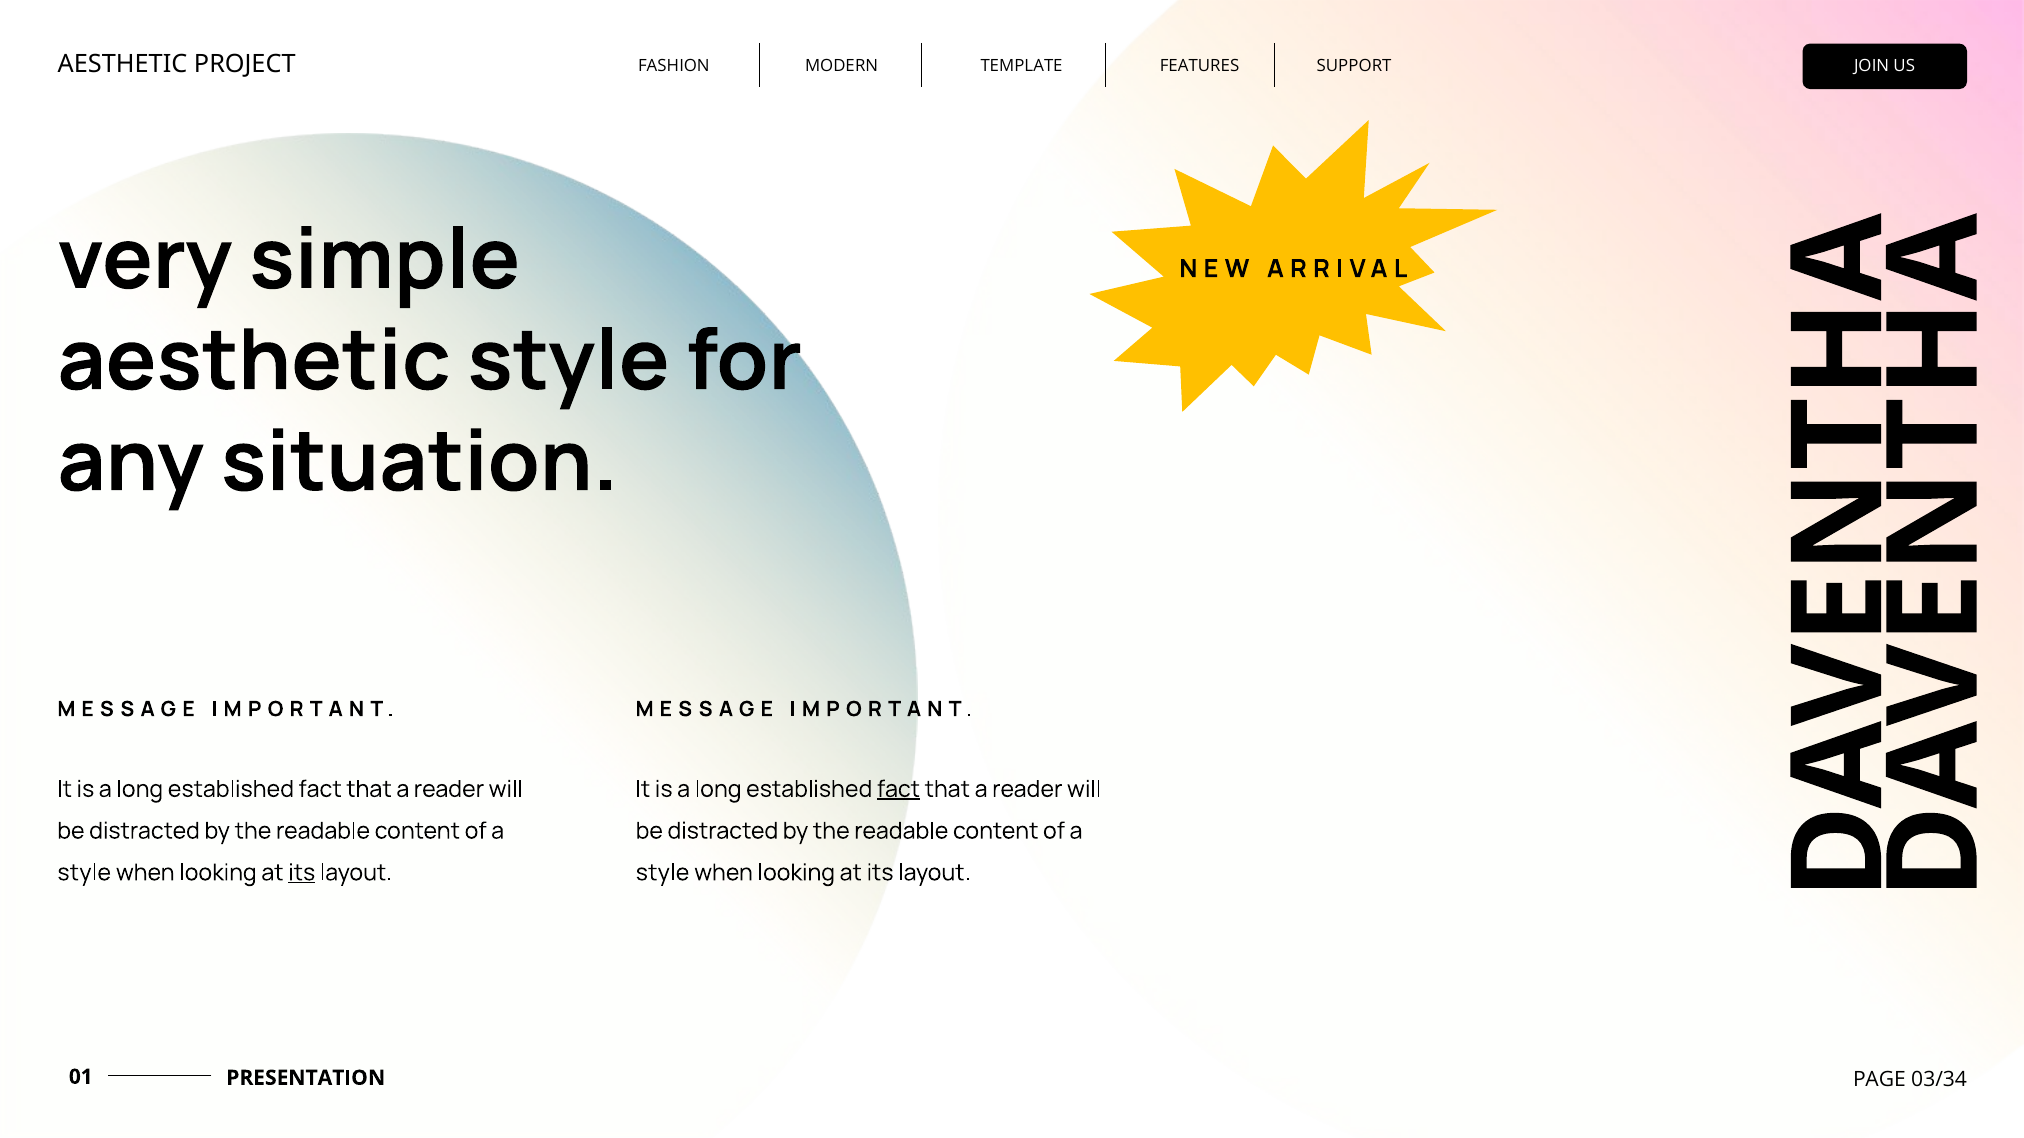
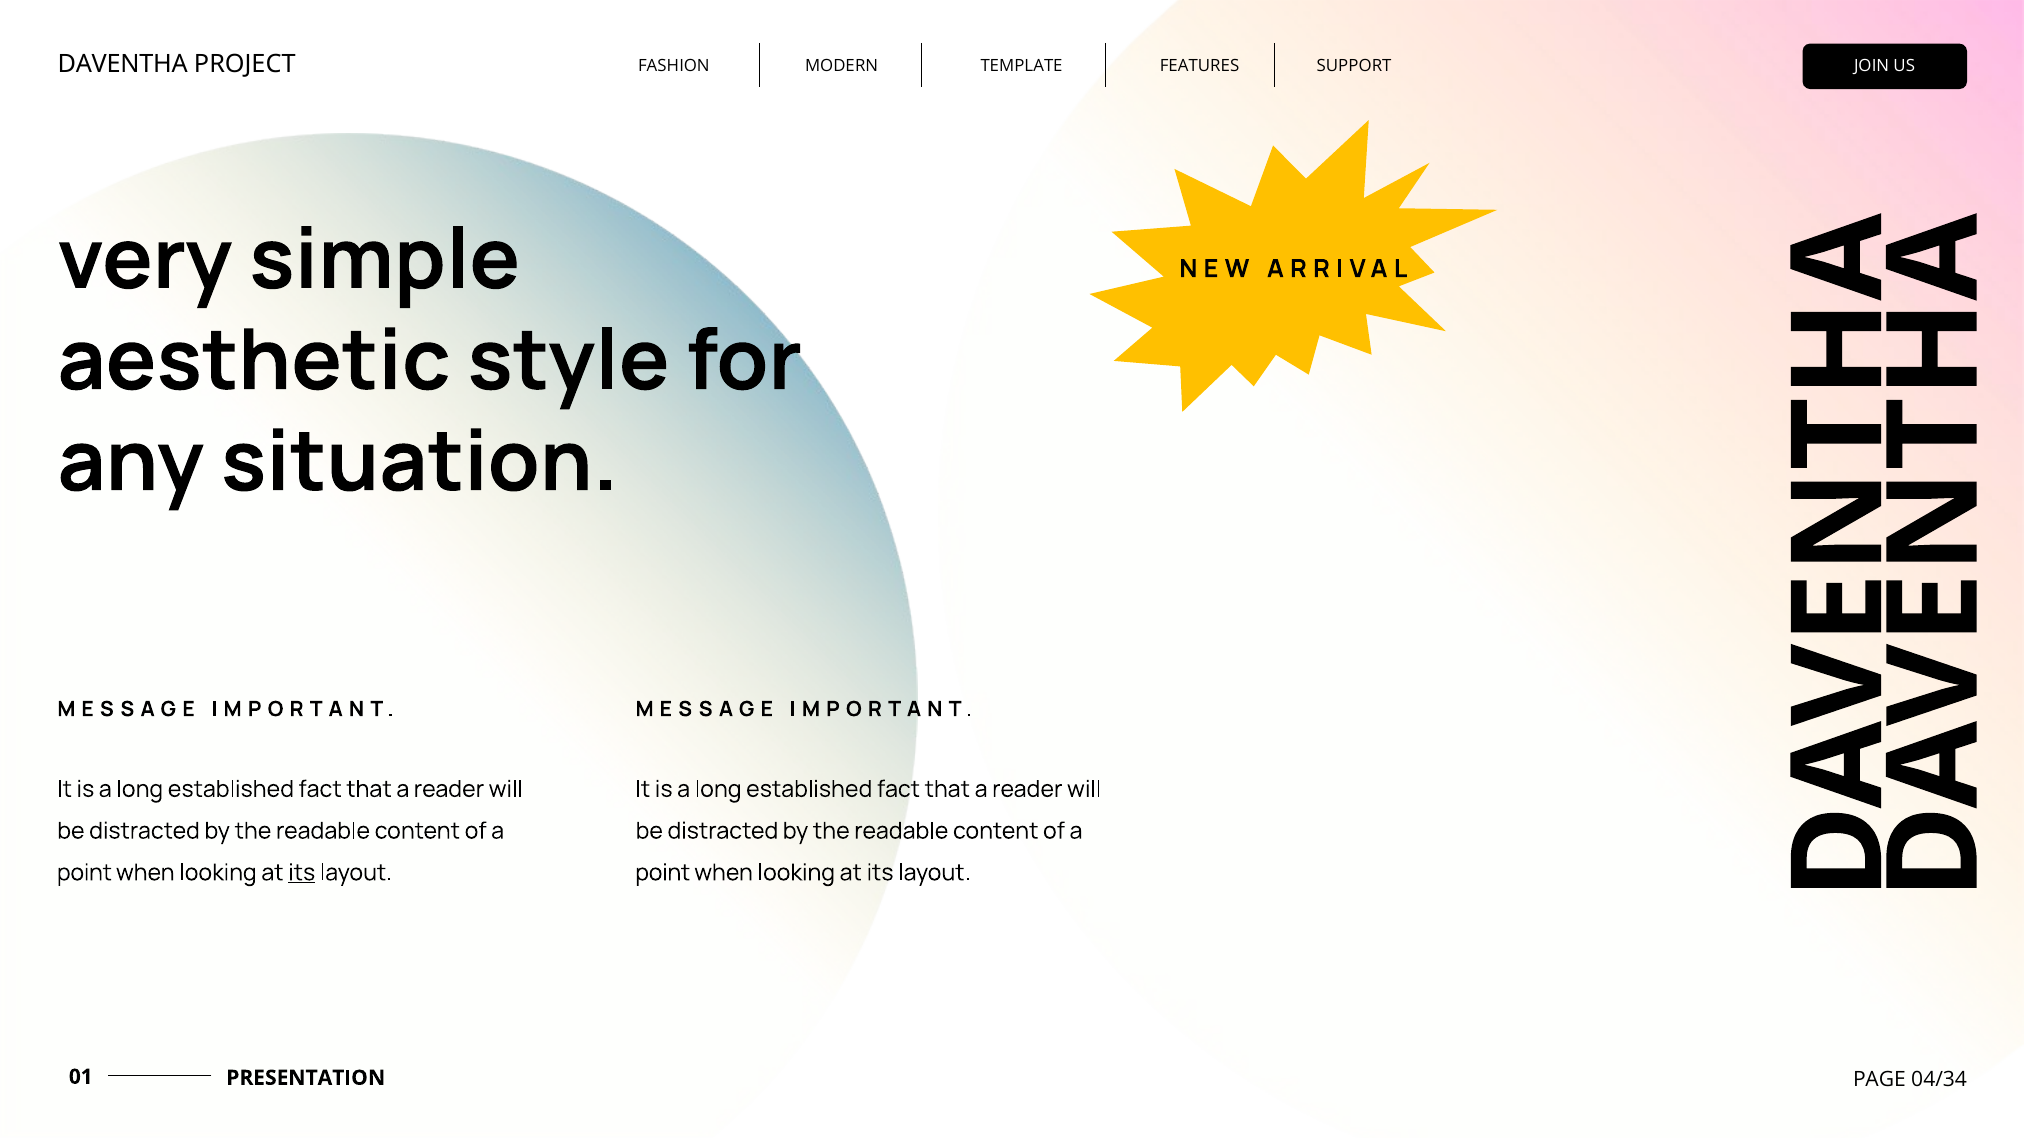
AESTHETIC at (123, 64): AESTHETIC -> DAVENTHA
fact at (898, 789) underline: present -> none
style at (84, 873): style -> point
style at (663, 873): style -> point
03/34: 03/34 -> 04/34
